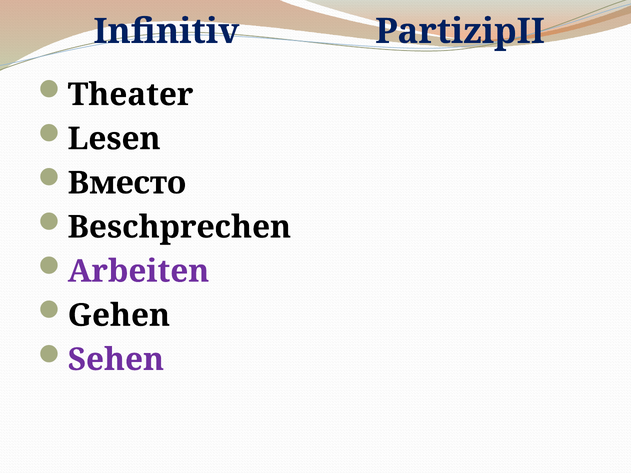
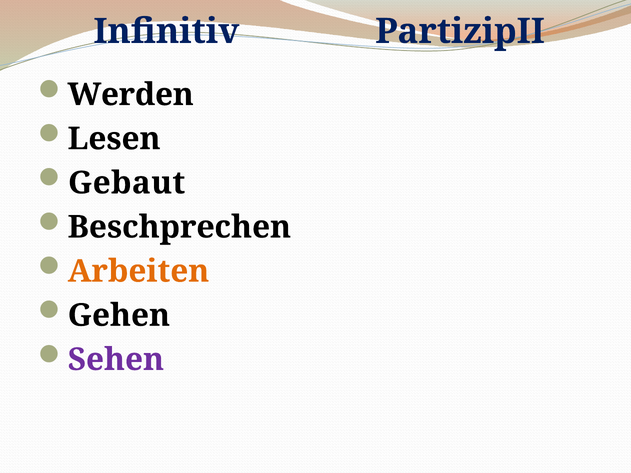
Theater: Theater -> Werden
Вместо: Вместо -> Gebaut
Arbeiten colour: purple -> orange
